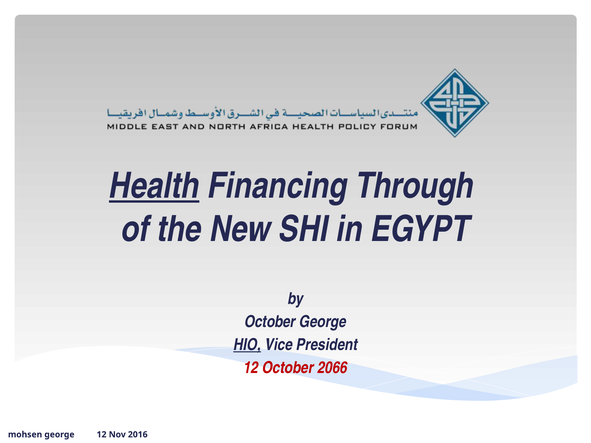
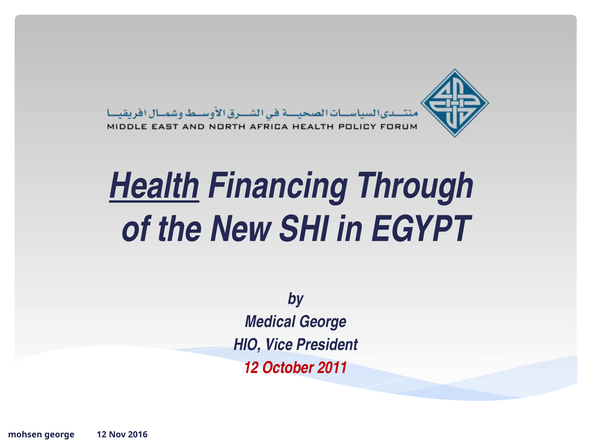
October at (270, 322): October -> Medical
HIO underline: present -> none
2066: 2066 -> 2011
